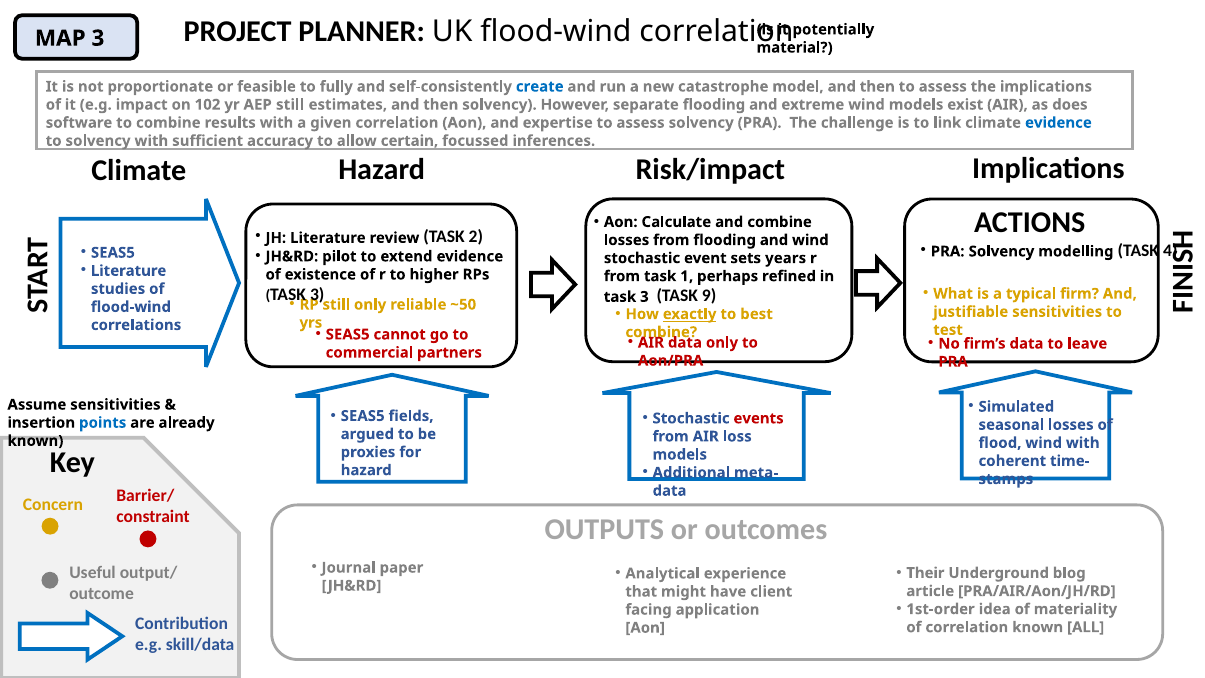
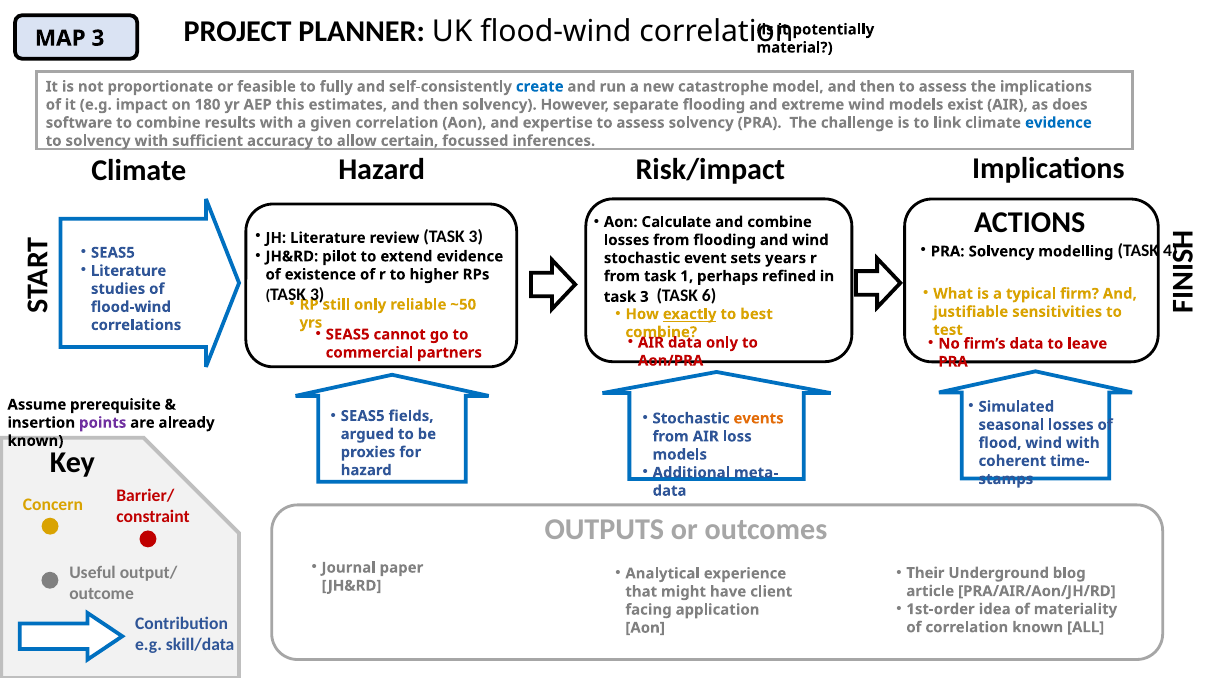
102: 102 -> 180
AEP still: still -> this
review TASK 2: 2 -> 3
9: 9 -> 6
Assume sensitivities: sensitivities -> prerequisite
events colour: red -> orange
points colour: blue -> purple
